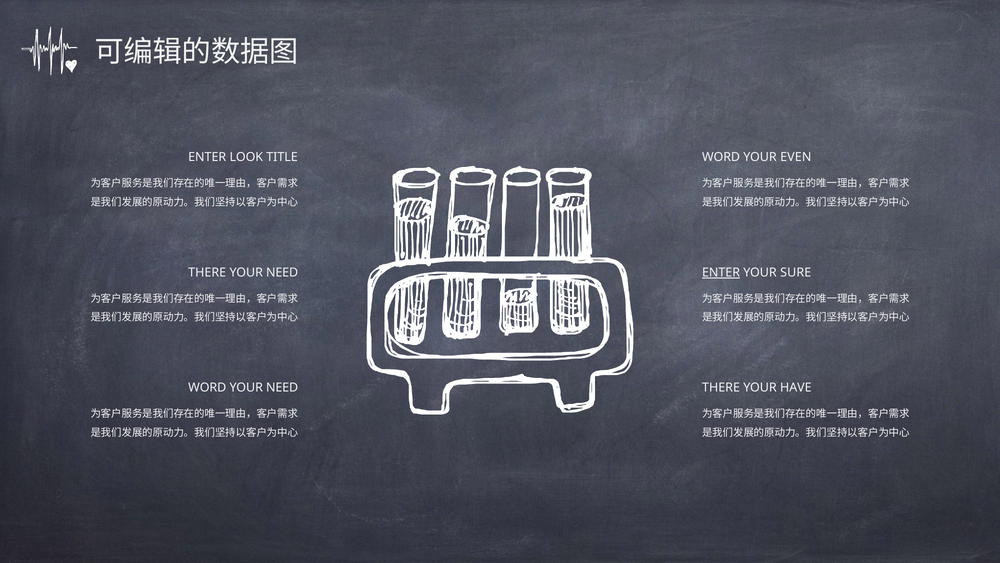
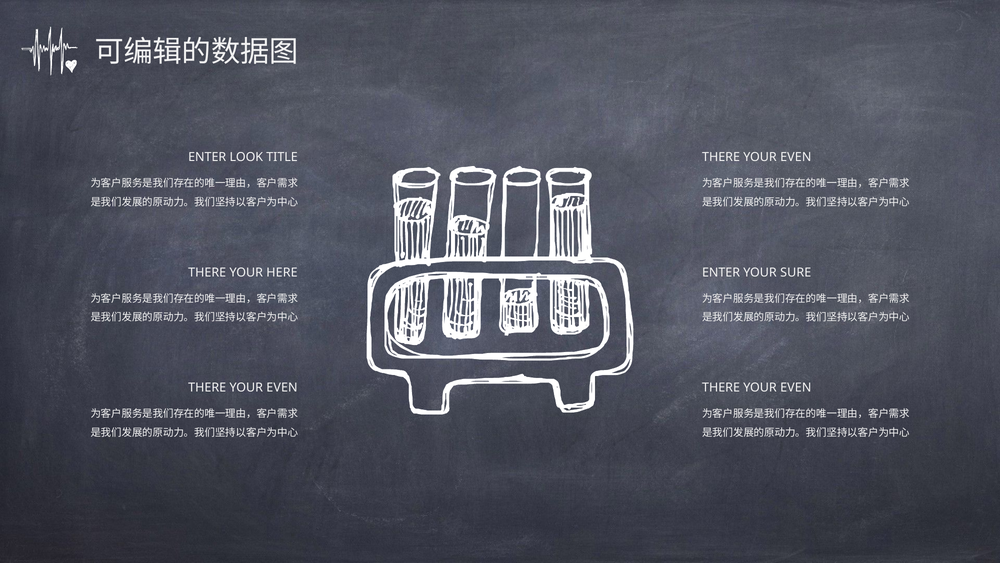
WORD at (721, 157): WORD -> THERE
NEED at (282, 272): NEED -> HERE
ENTER at (721, 272) underline: present -> none
WORD at (207, 387): WORD -> THERE
NEED at (282, 387): NEED -> EVEN
HAVE at (796, 387): HAVE -> EVEN
